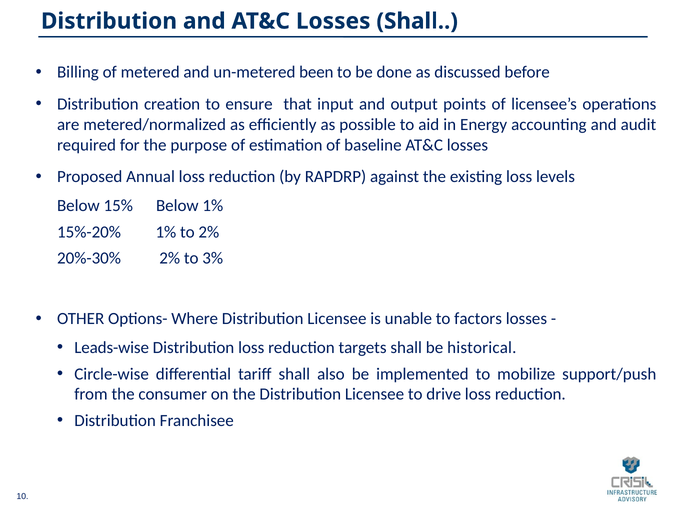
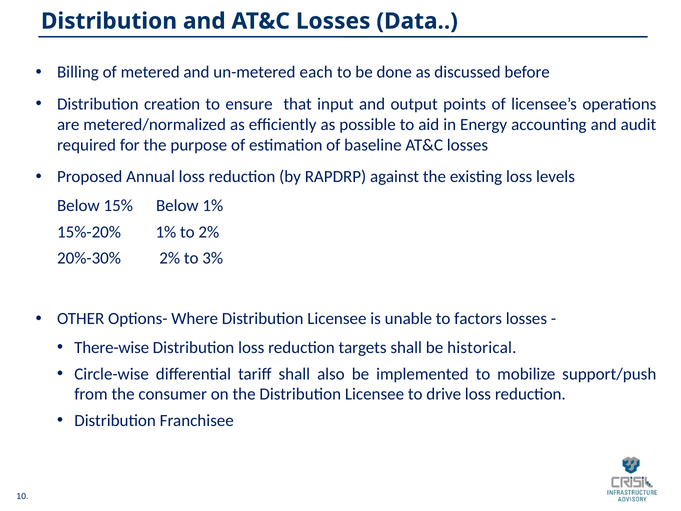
Losses Shall: Shall -> Data
been: been -> each
Leads-wise: Leads-wise -> There-wise
